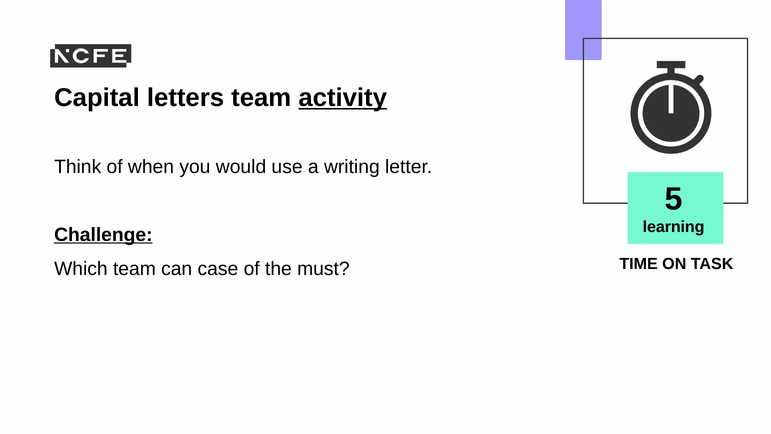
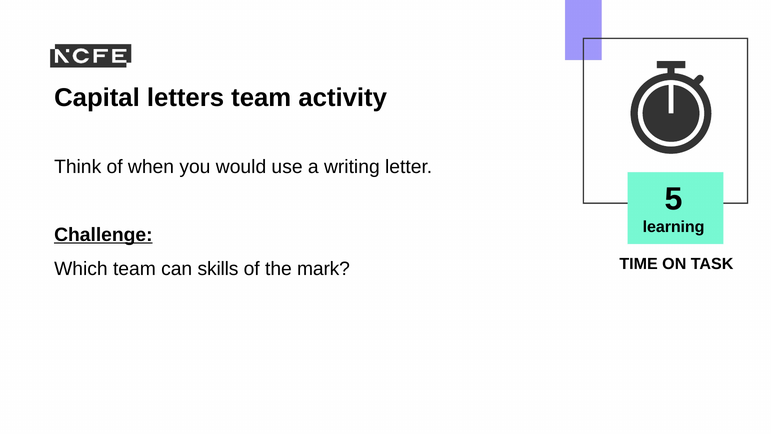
activity underline: present -> none
case: case -> skills
must: must -> mark
